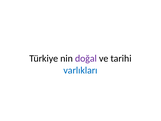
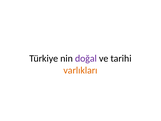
varlıkları colour: blue -> orange
